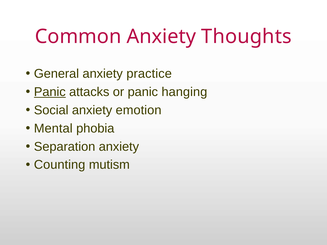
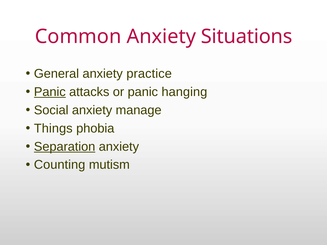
Thoughts: Thoughts -> Situations
emotion: emotion -> manage
Mental: Mental -> Things
Separation underline: none -> present
